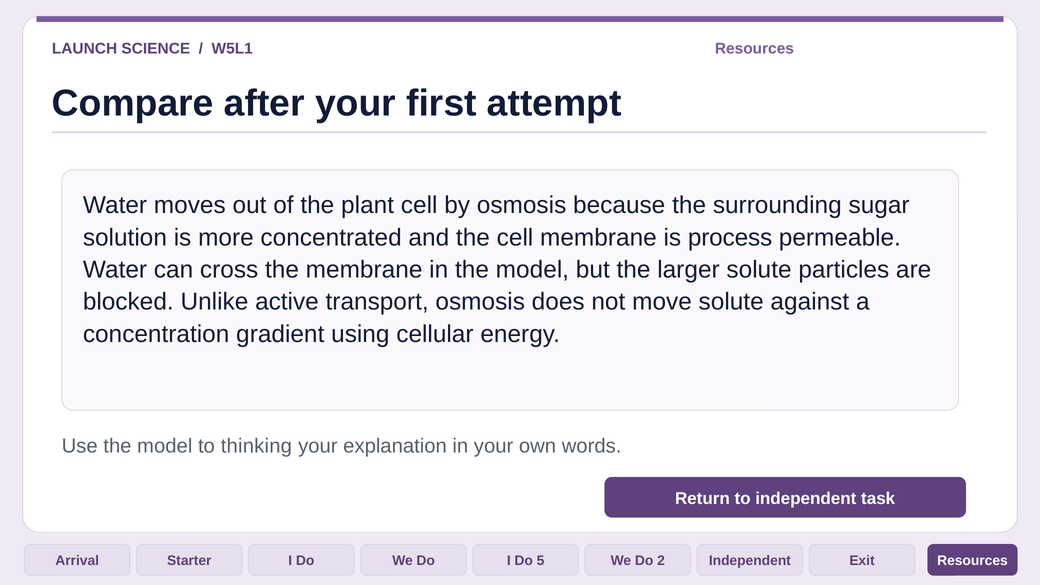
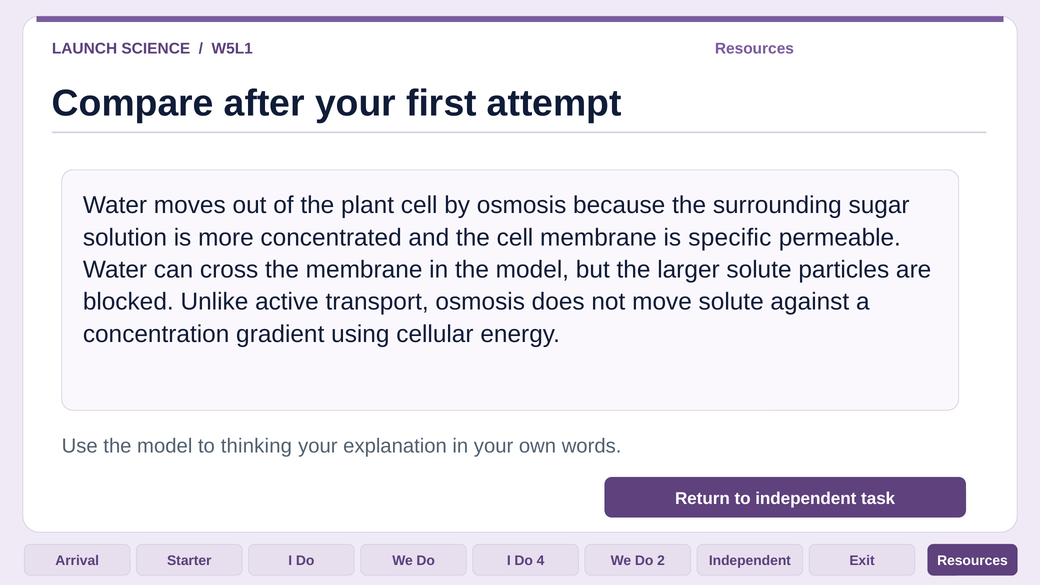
process: process -> specific
5: 5 -> 4
